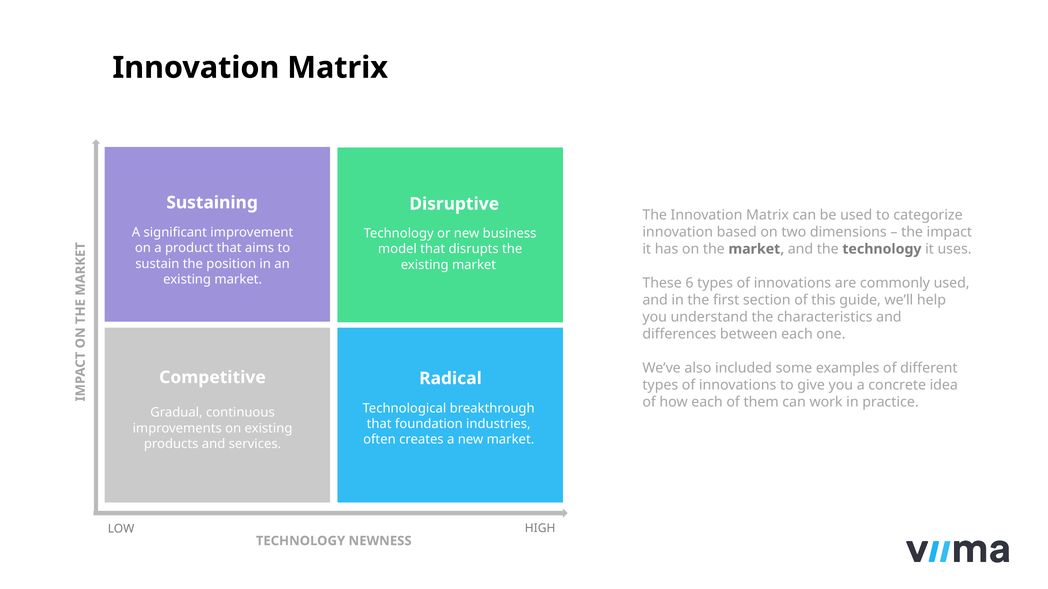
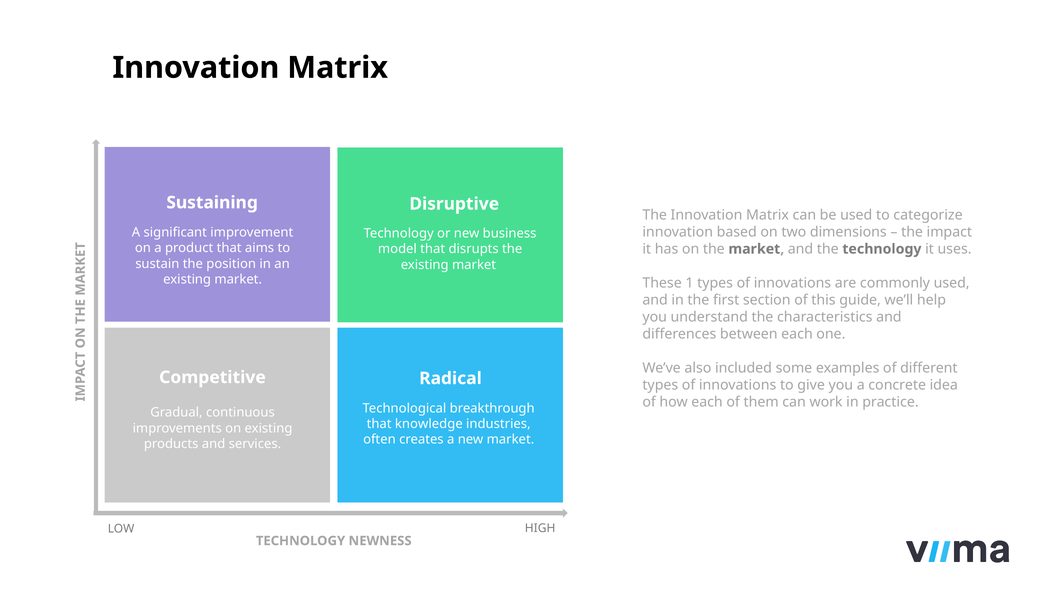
6: 6 -> 1
foundation: foundation -> knowledge
